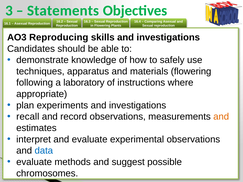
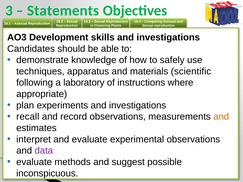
Reproducing: Reproducing -> Development
materials flowering: flowering -> scientific
data colour: blue -> purple
chromosomes: chromosomes -> inconspicuous
